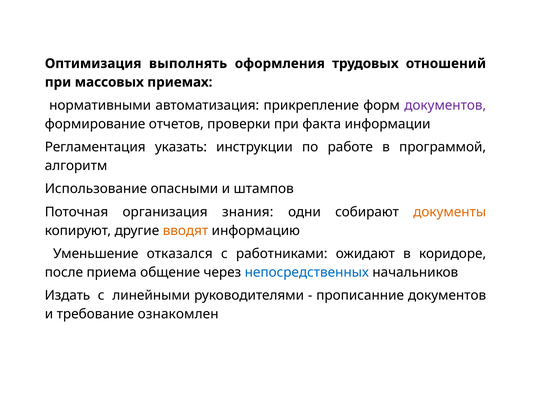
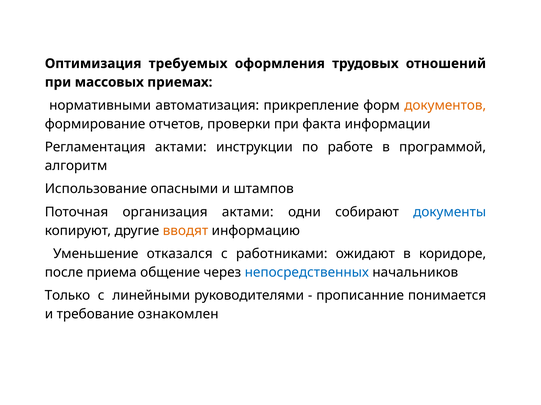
выполнять: выполнять -> требуемых
документов at (445, 106) colour: purple -> orange
Регламентация указать: указать -> актами
организация знания: знания -> актами
документы colour: orange -> blue
Издать: Издать -> Только
прописанние документов: документов -> понимается
